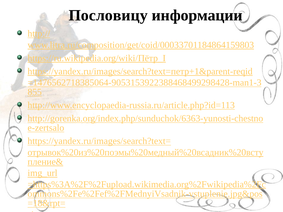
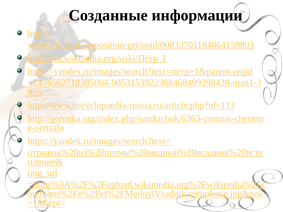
Пословицу: Пословицу -> Созданные
